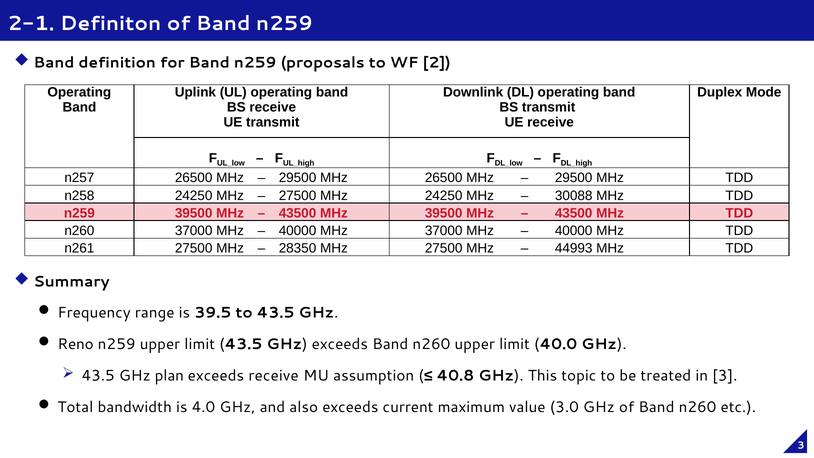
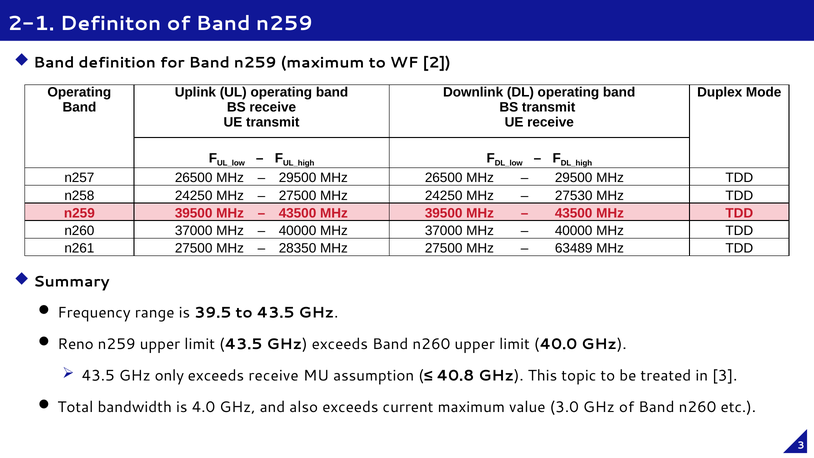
n259 proposals: proposals -> maximum
30088: 30088 -> 27530
44993: 44993 -> 63489
plan: plan -> only
